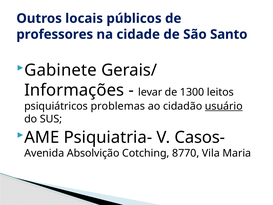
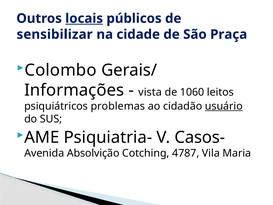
locais underline: none -> present
professores: professores -> sensibilizar
Santo: Santo -> Praça
Gabinete: Gabinete -> Colombo
levar: levar -> vista
1300: 1300 -> 1060
8770: 8770 -> 4787
